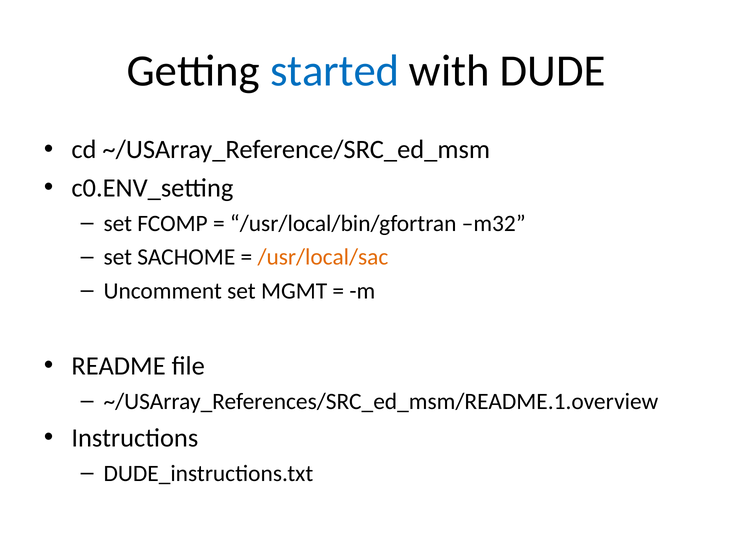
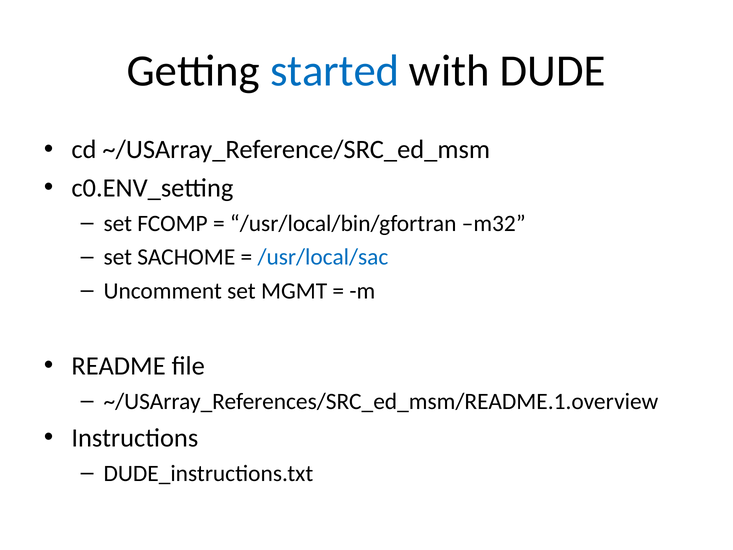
/usr/local/sac colour: orange -> blue
